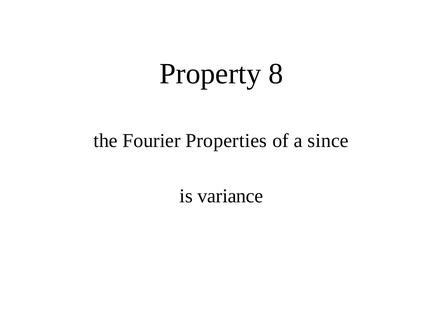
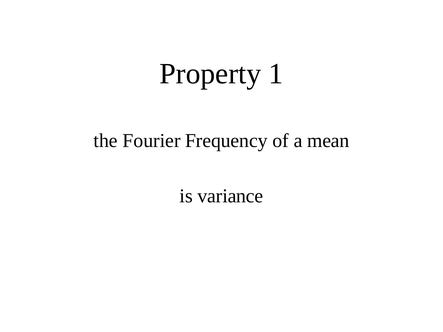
8: 8 -> 1
Properties: Properties -> Frequency
since: since -> mean
